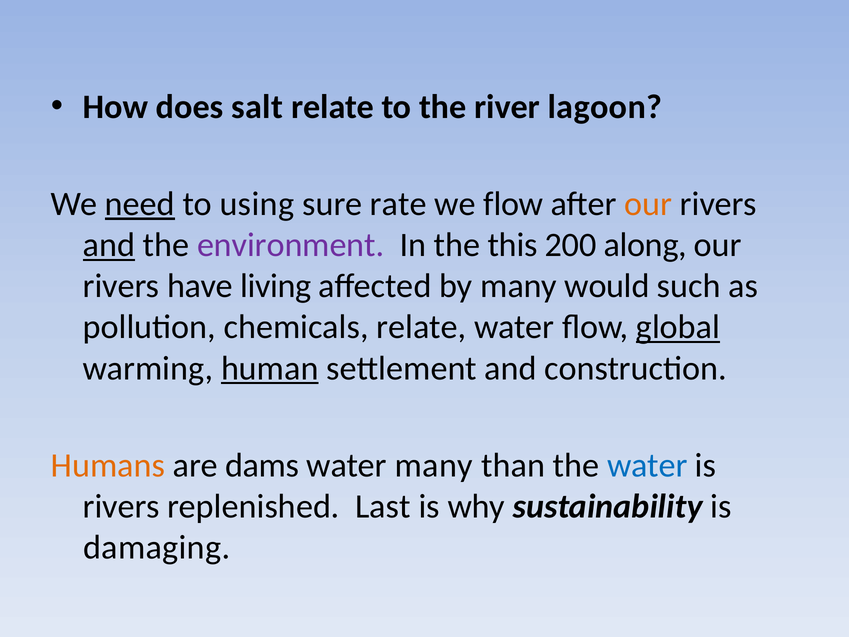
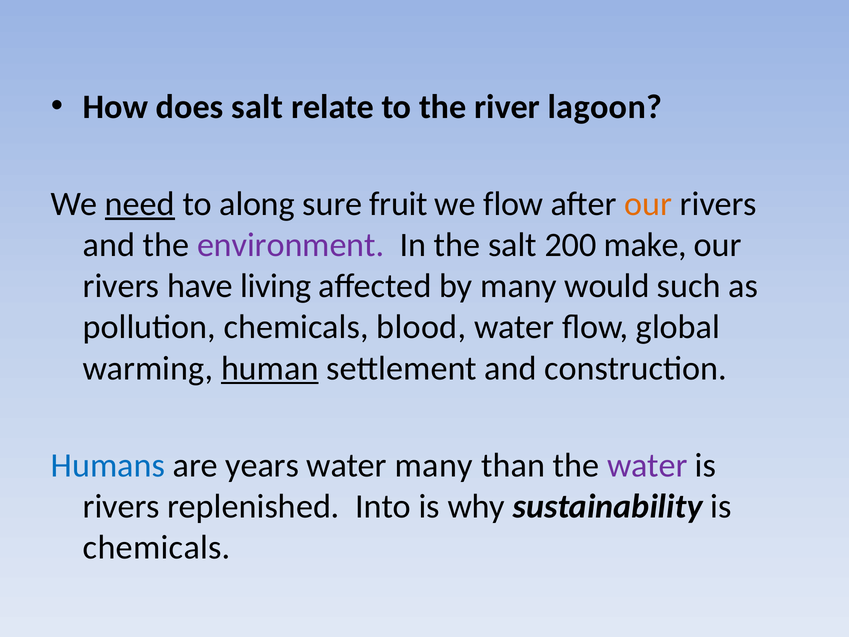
using: using -> along
rate: rate -> fruit
and at (109, 245) underline: present -> none
the this: this -> salt
along: along -> make
chemicals relate: relate -> blood
global underline: present -> none
Humans colour: orange -> blue
dams: dams -> years
water at (647, 465) colour: blue -> purple
Last: Last -> Into
damaging at (157, 547): damaging -> chemicals
